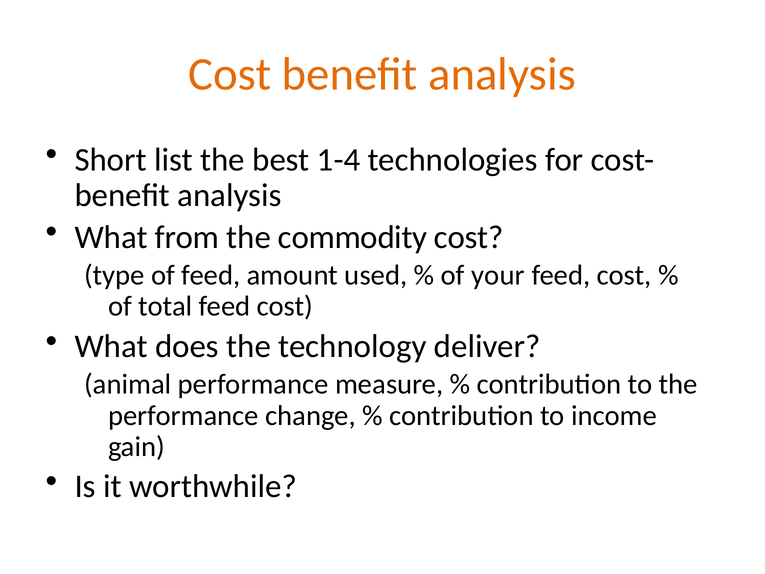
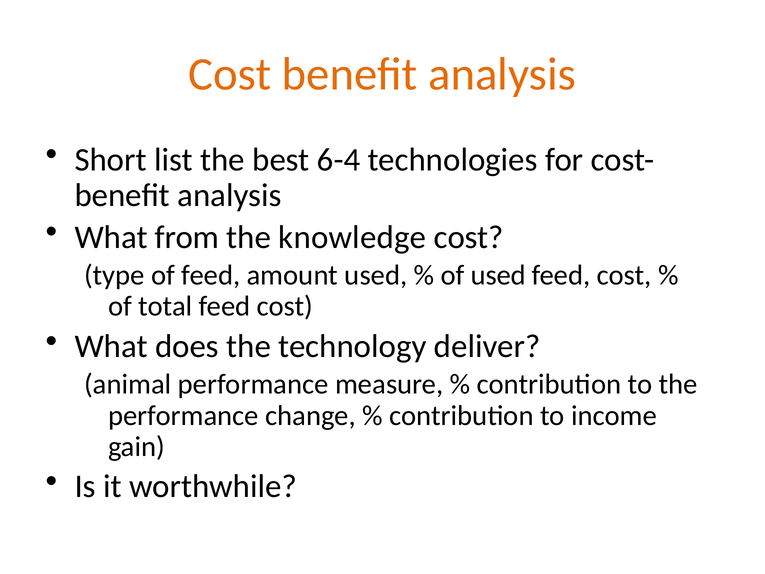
1-4: 1-4 -> 6-4
commodity: commodity -> knowledge
of your: your -> used
